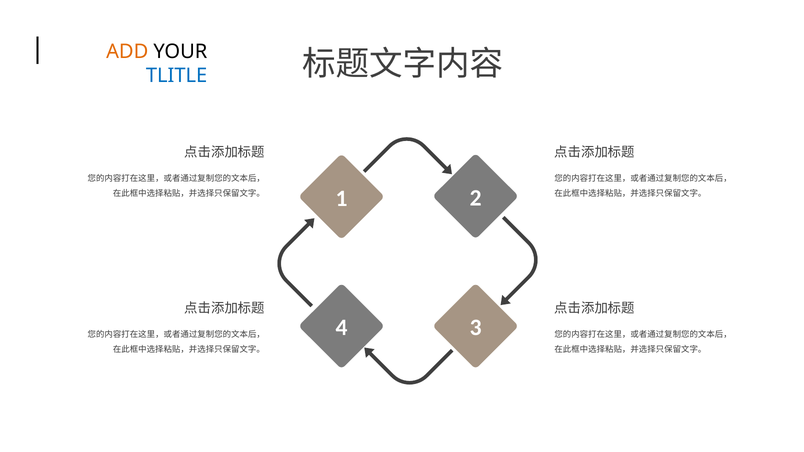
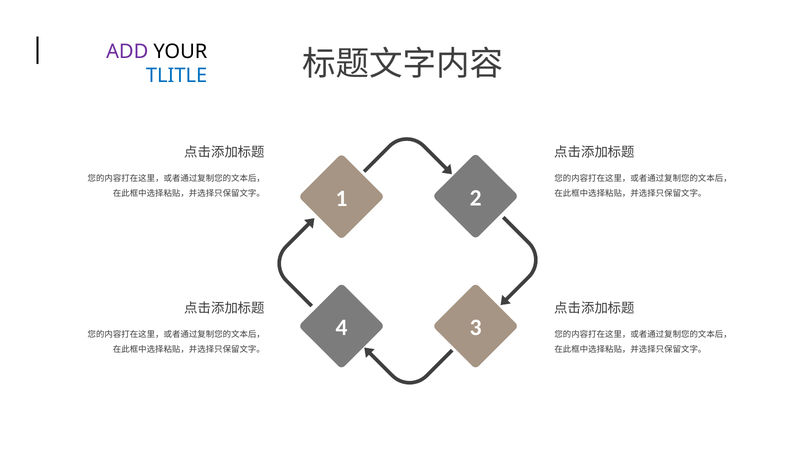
ADD colour: orange -> purple
